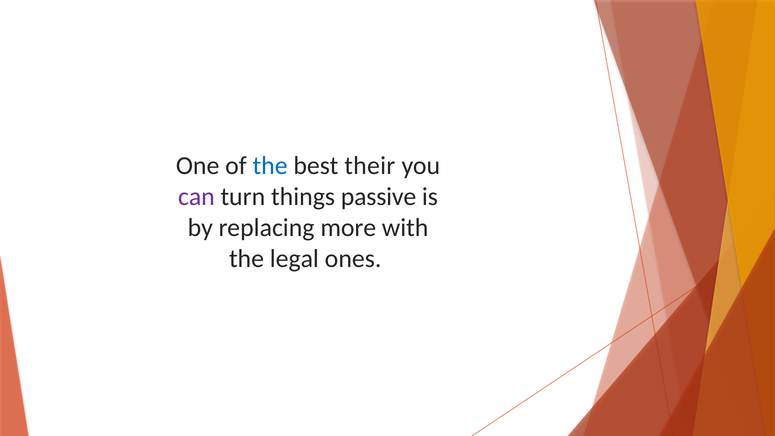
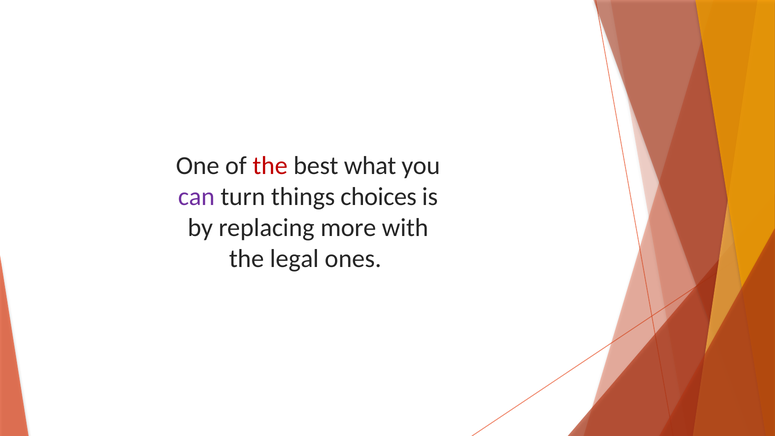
the at (270, 166) colour: blue -> red
their: their -> what
passive: passive -> choices
